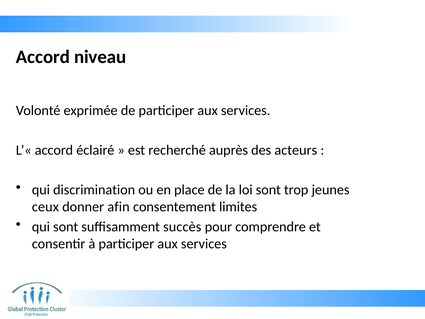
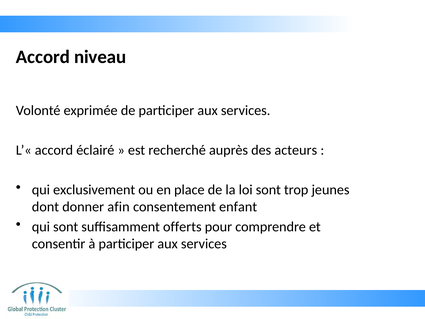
discrimination: discrimination -> exclusivement
ceux: ceux -> dont
limites: limites -> enfant
succès: succès -> offerts
